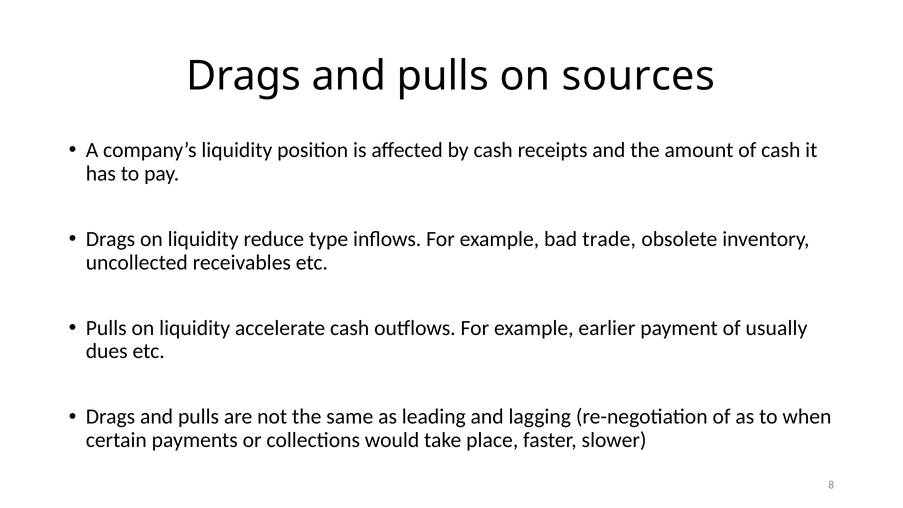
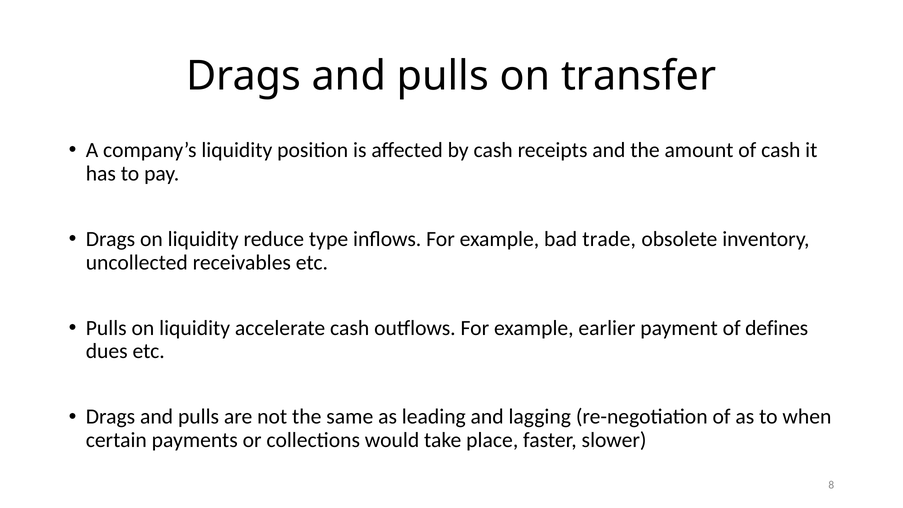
sources: sources -> transfer
usually: usually -> defines
